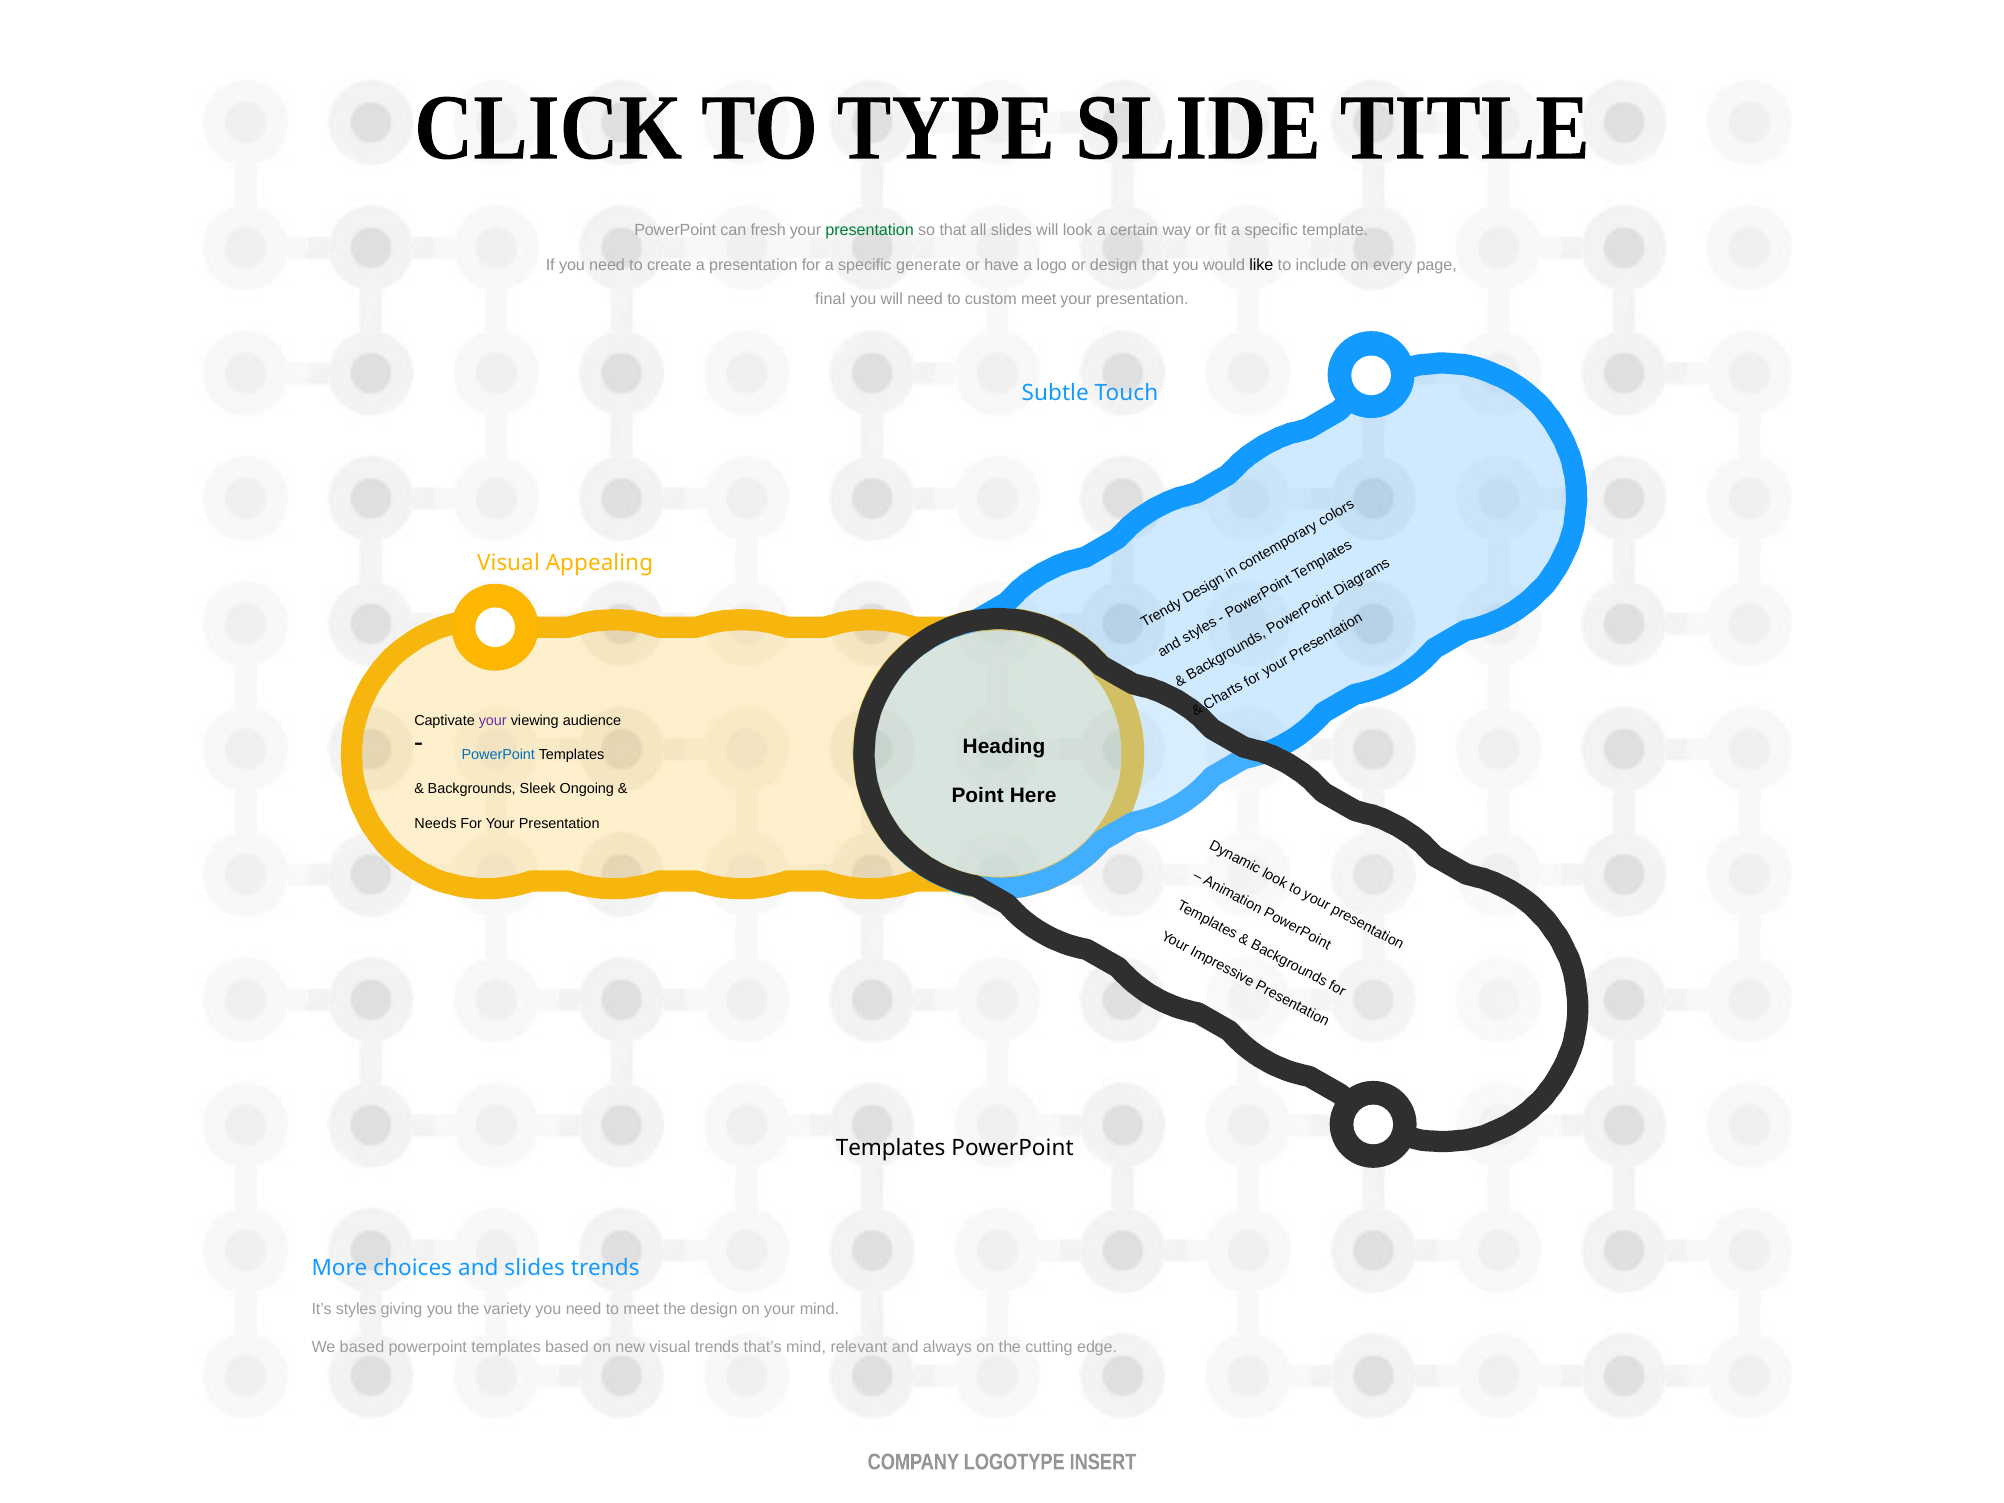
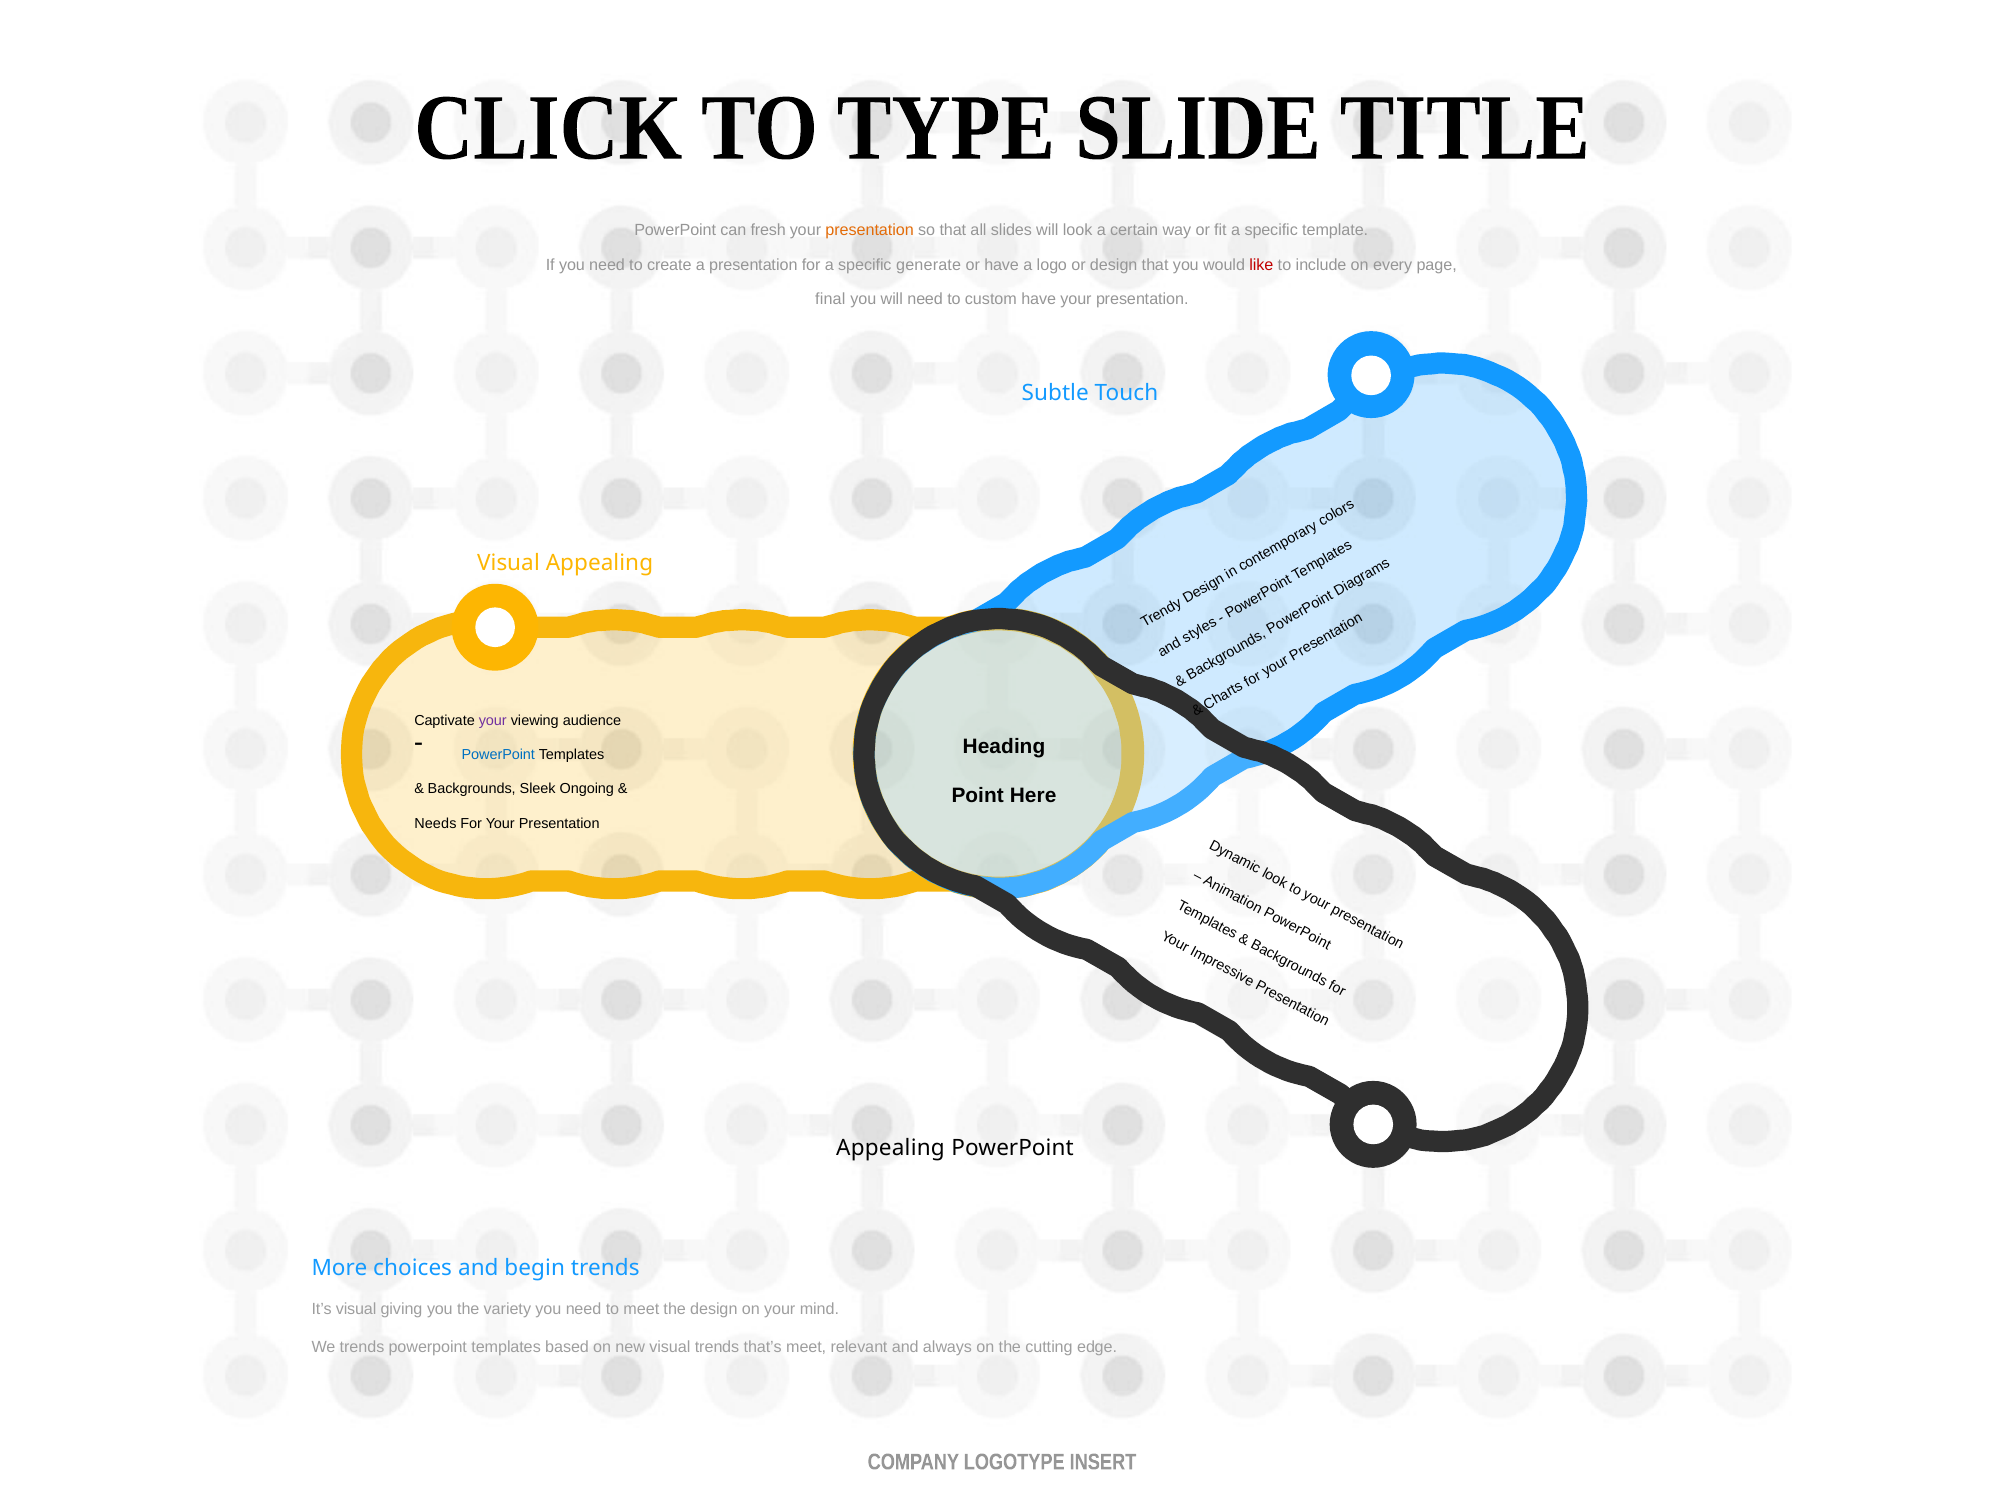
presentation at (870, 231) colour: green -> orange
like colour: black -> red
custom meet: meet -> have
Templates at (891, 1148): Templates -> Appealing
and slides: slides -> begin
It’s styles: styles -> visual
We based: based -> trends
that’s mind: mind -> meet
